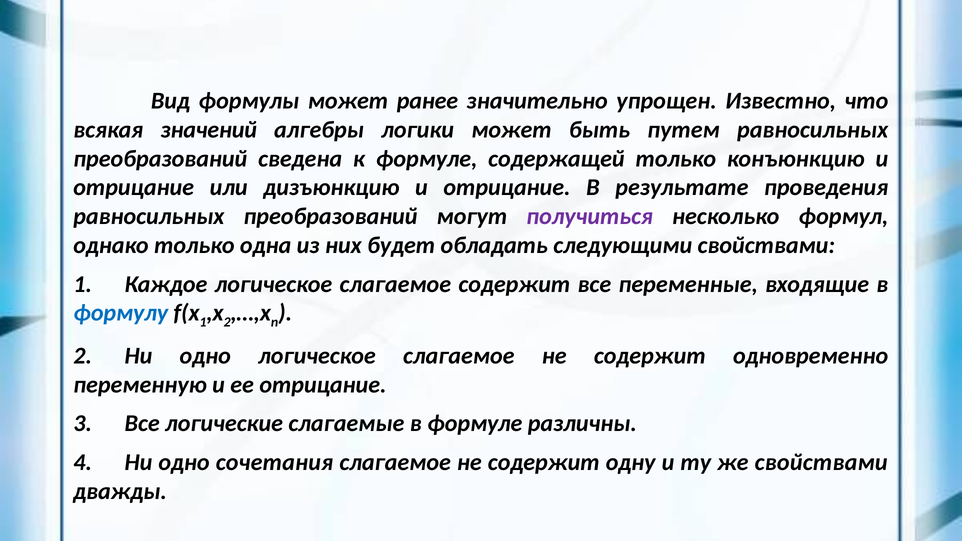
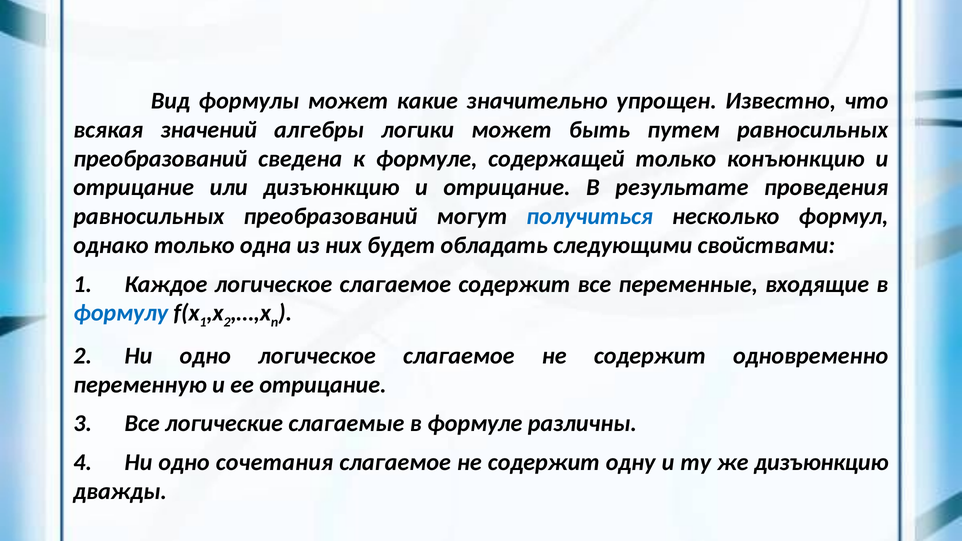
ранее: ранее -> какие
получиться colour: purple -> blue
же свойствами: свойствами -> дизъюнкцию
